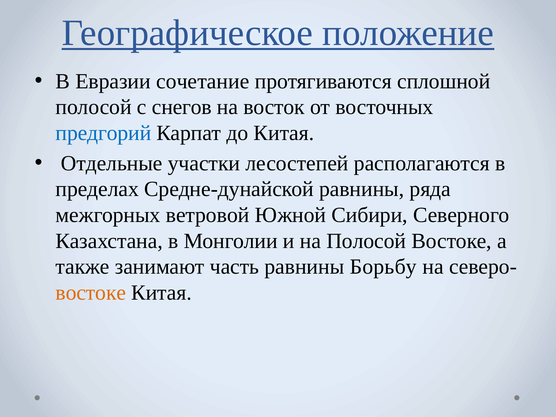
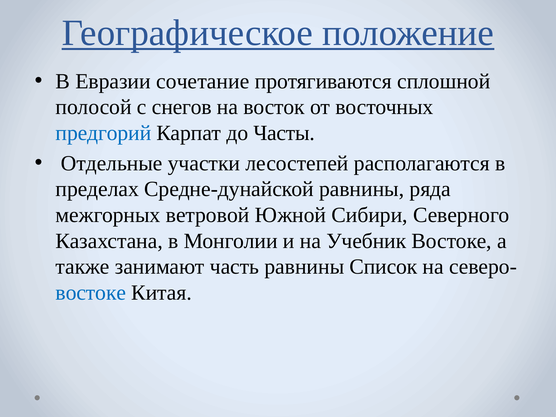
до Китая: Китая -> Часты
на Полосой: Полосой -> Учебник
Борьбу: Борьбу -> Список
востоке at (91, 293) colour: orange -> blue
